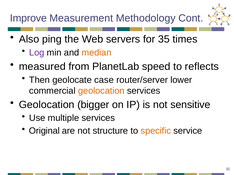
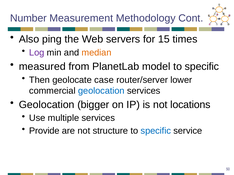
Improve: Improve -> Number
35: 35 -> 15
speed: speed -> model
reflects at (202, 67): reflects -> specific
geolocation at (101, 91) colour: orange -> blue
sensitive: sensitive -> locations
Original: Original -> Provide
specific at (156, 131) colour: orange -> blue
